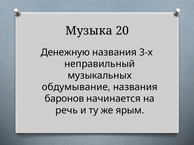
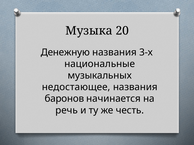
неправильный: неправильный -> национальные
обдумывание: обдумывание -> недостающее
ярым: ярым -> честь
